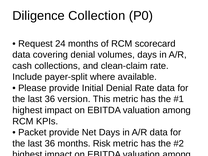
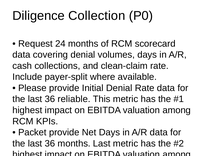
version: version -> reliable
months Risk: Risk -> Last
